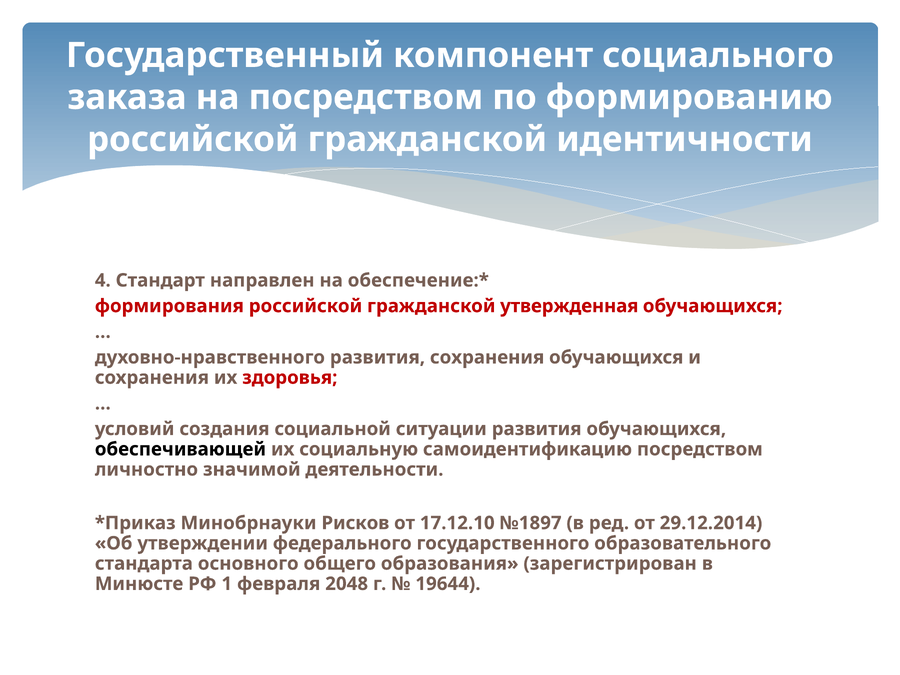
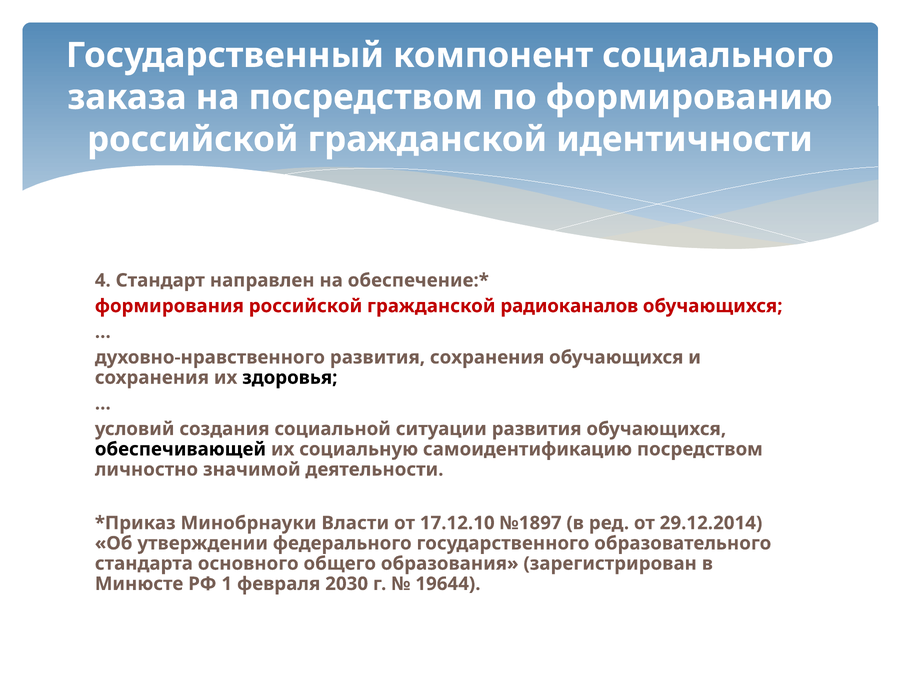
утвержденная: утвержденная -> радиоканалов
здоровья colour: red -> black
Рисков: Рисков -> Власти
2048: 2048 -> 2030
